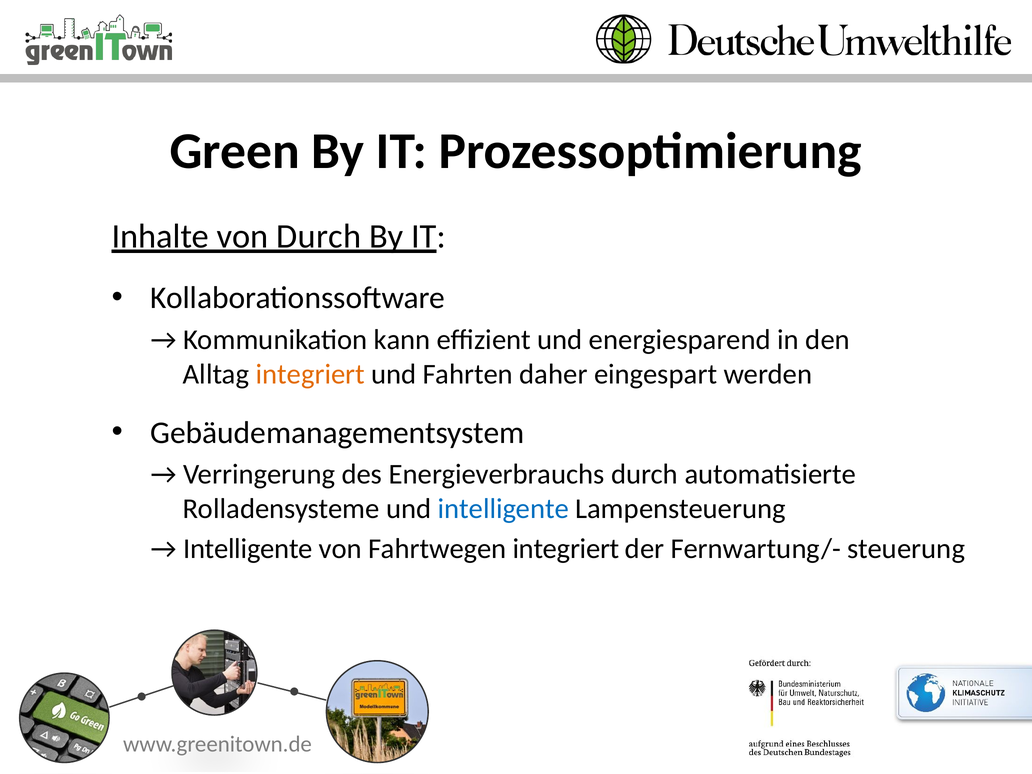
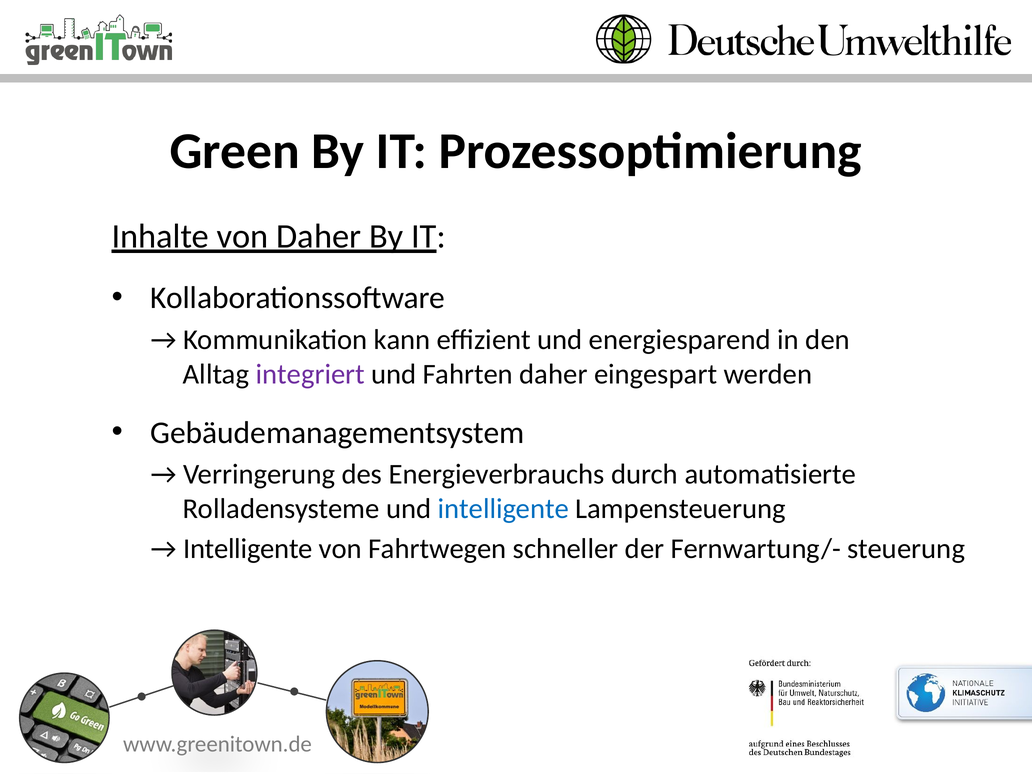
von Durch: Durch -> Daher
integriert at (310, 374) colour: orange -> purple
Fahrtwegen integriert: integriert -> schneller
